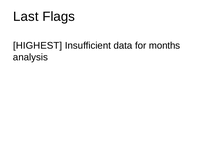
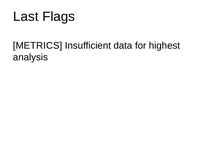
HIGHEST: HIGHEST -> METRICS
months: months -> highest
